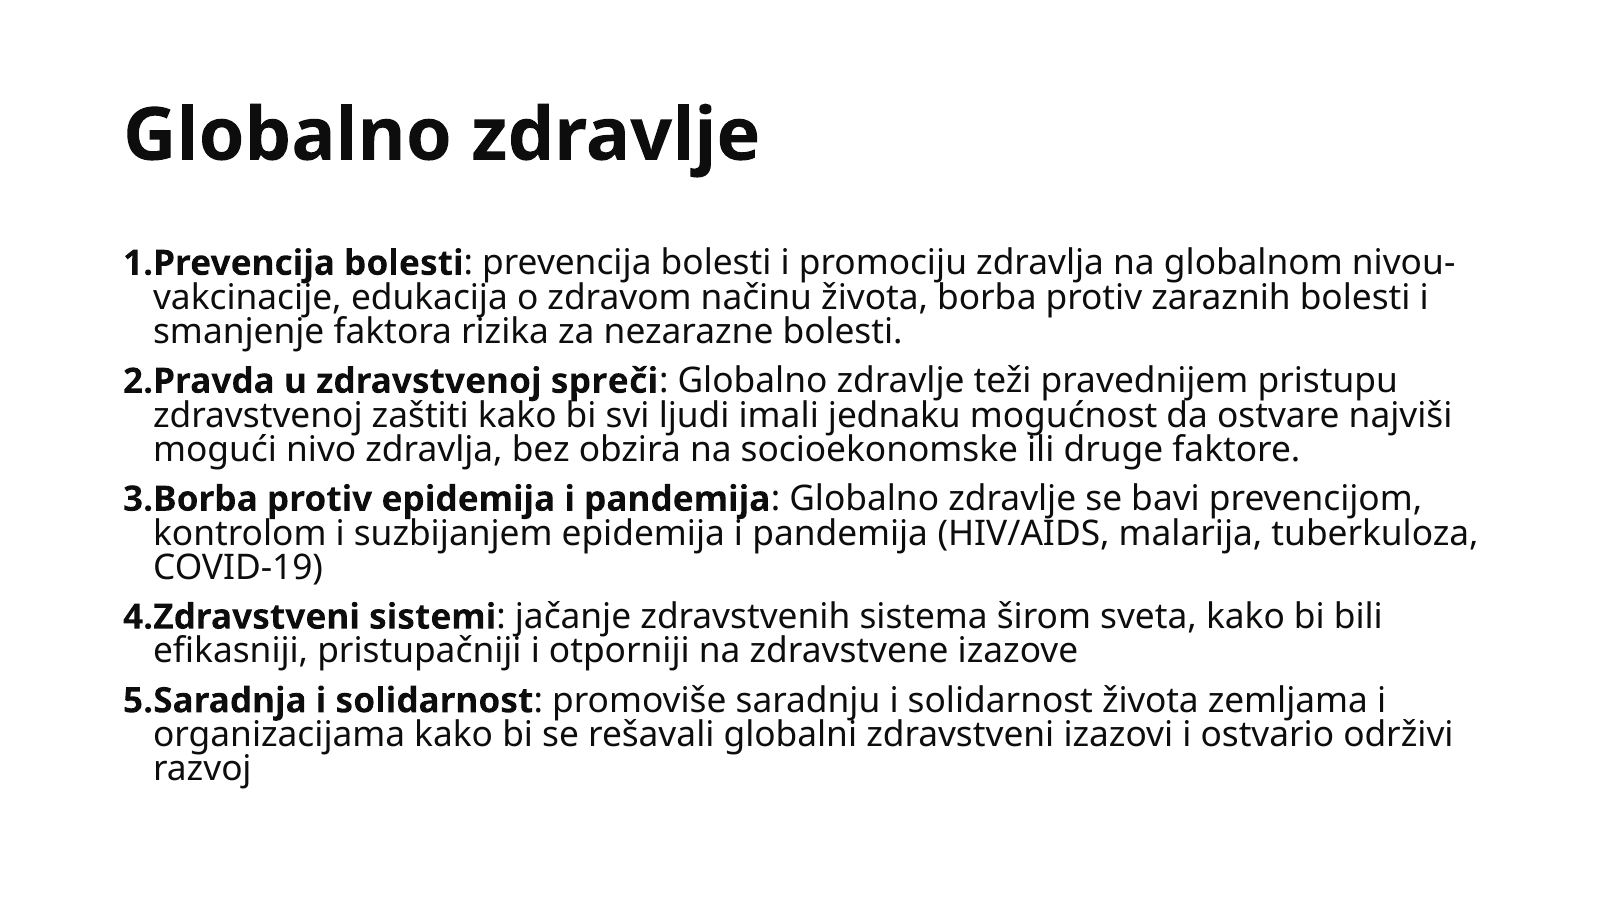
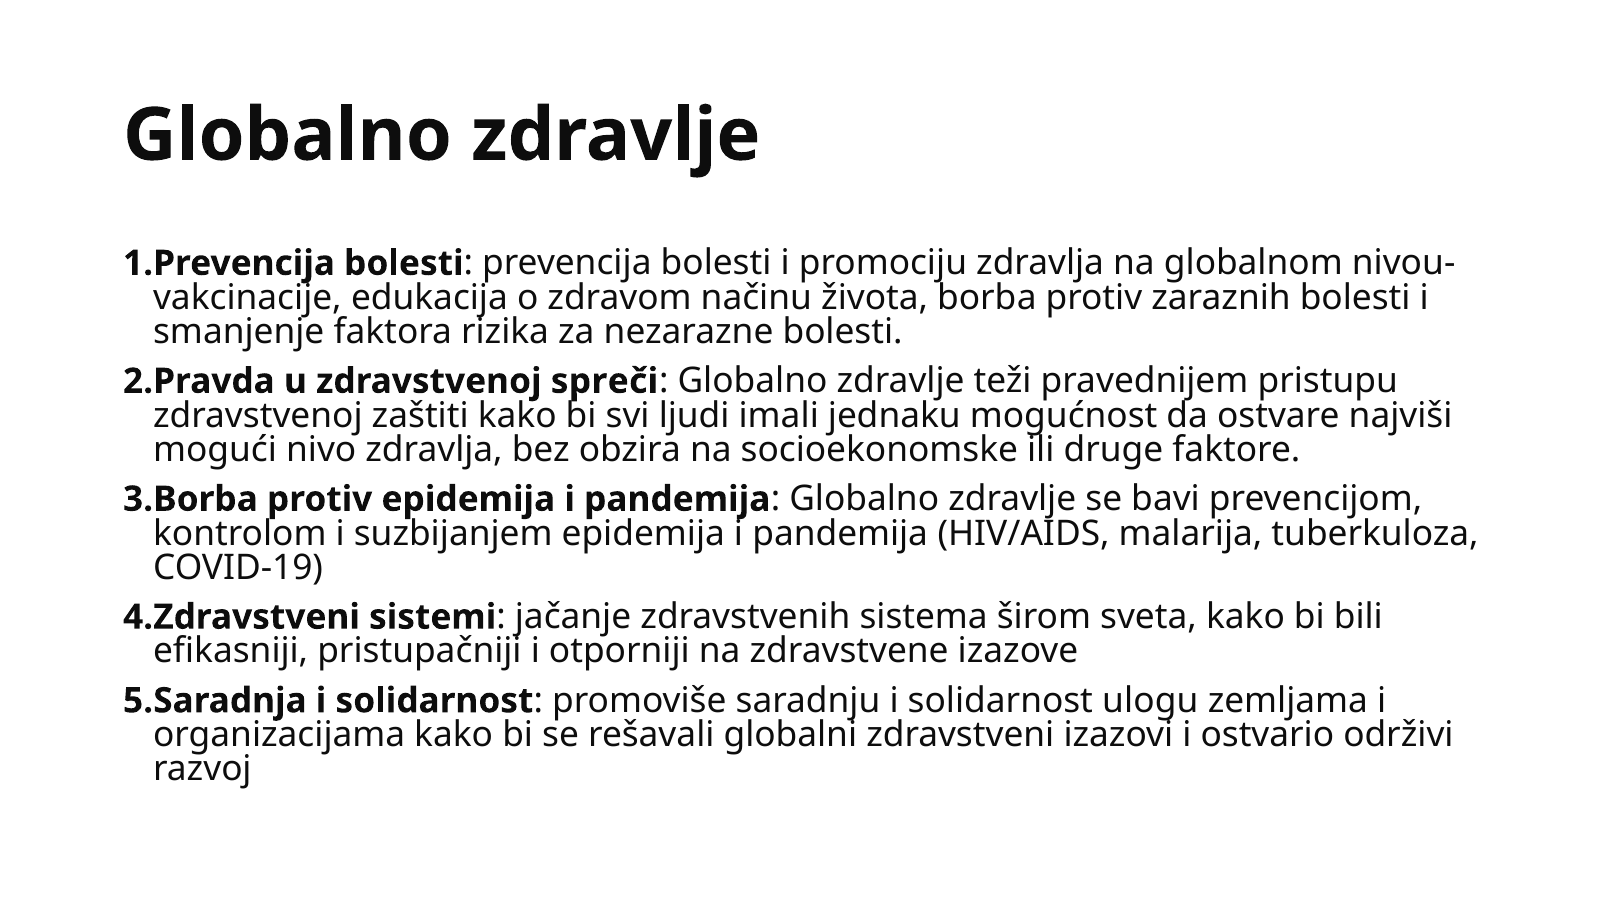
solidarnost života: života -> ulogu
